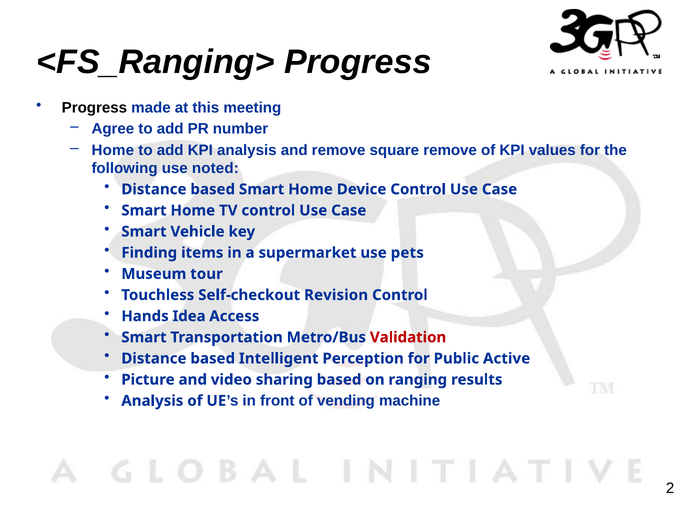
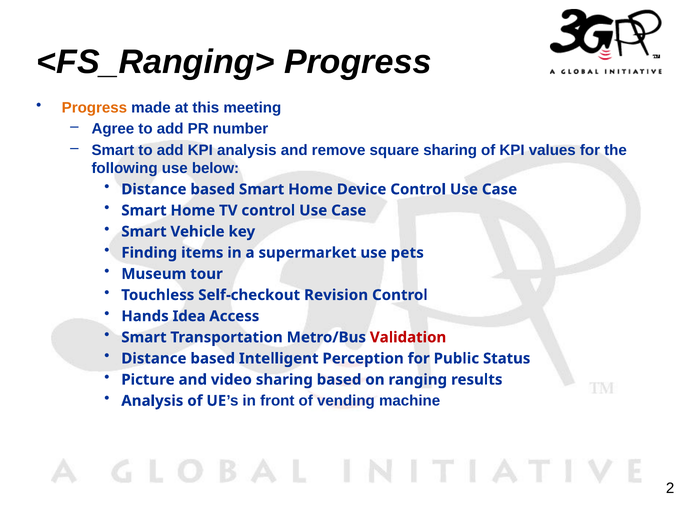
Progress at (94, 108) colour: black -> orange
Home at (113, 150): Home -> Smart
square remove: remove -> sharing
noted: noted -> below
Active: Active -> Status
